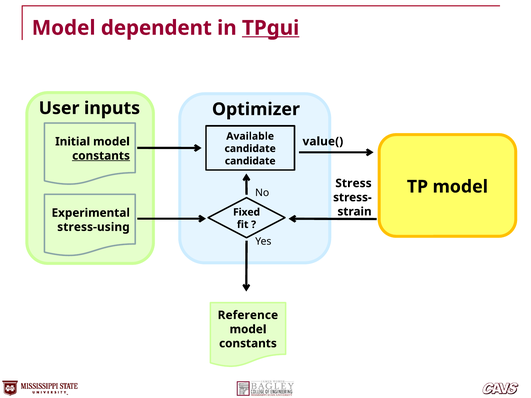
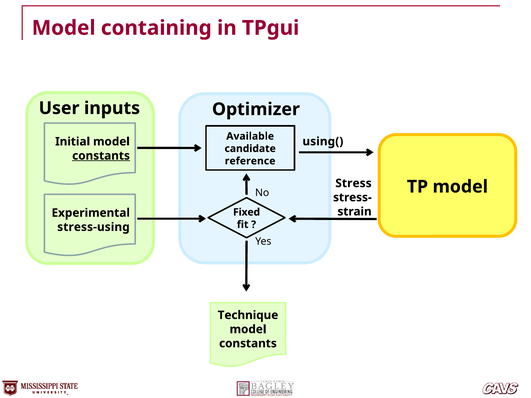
dependent: dependent -> containing
TPgui underline: present -> none
value(: value( -> using(
candidate at (250, 161): candidate -> reference
Reference: Reference -> Technique
